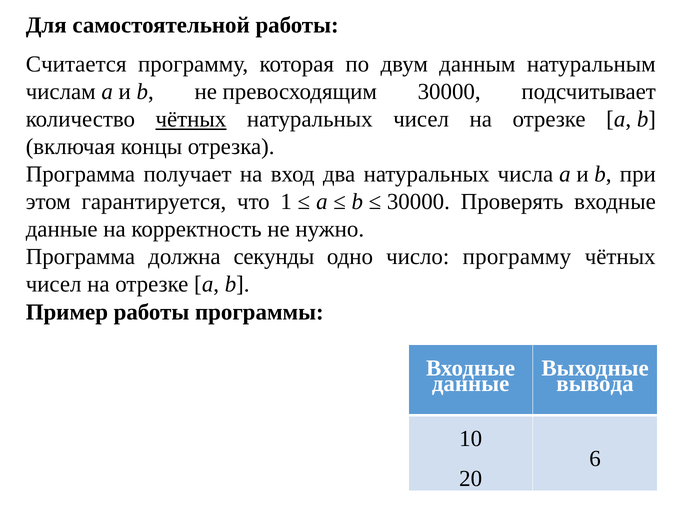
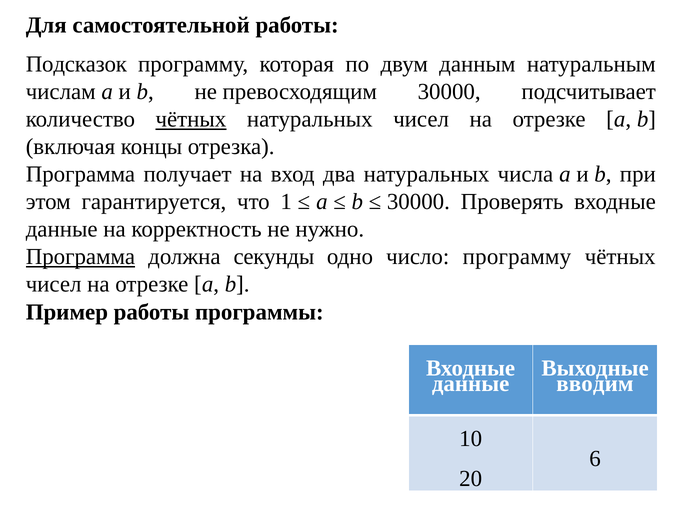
Считается: Считается -> Подсказок
Программа at (80, 257) underline: none -> present
вывода: вывода -> вводим
